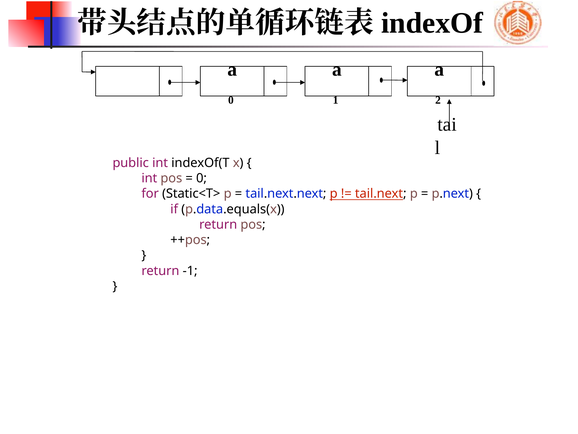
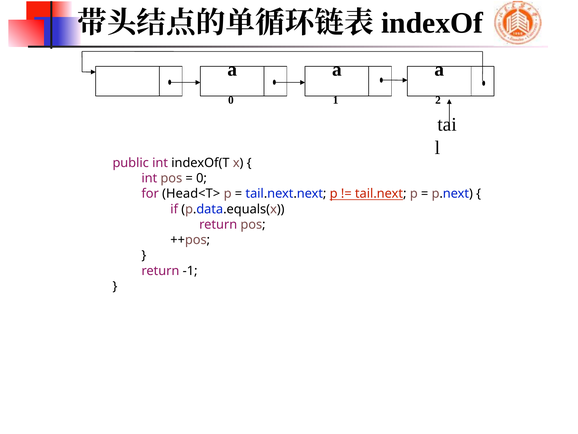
Static<T>: Static<T> -> Head<T>
